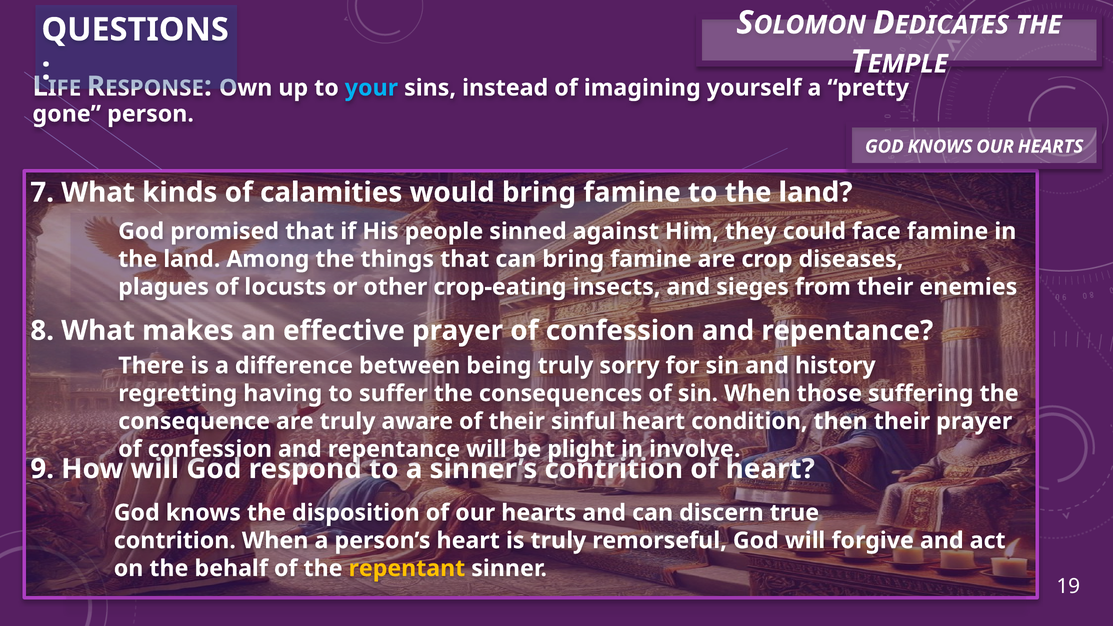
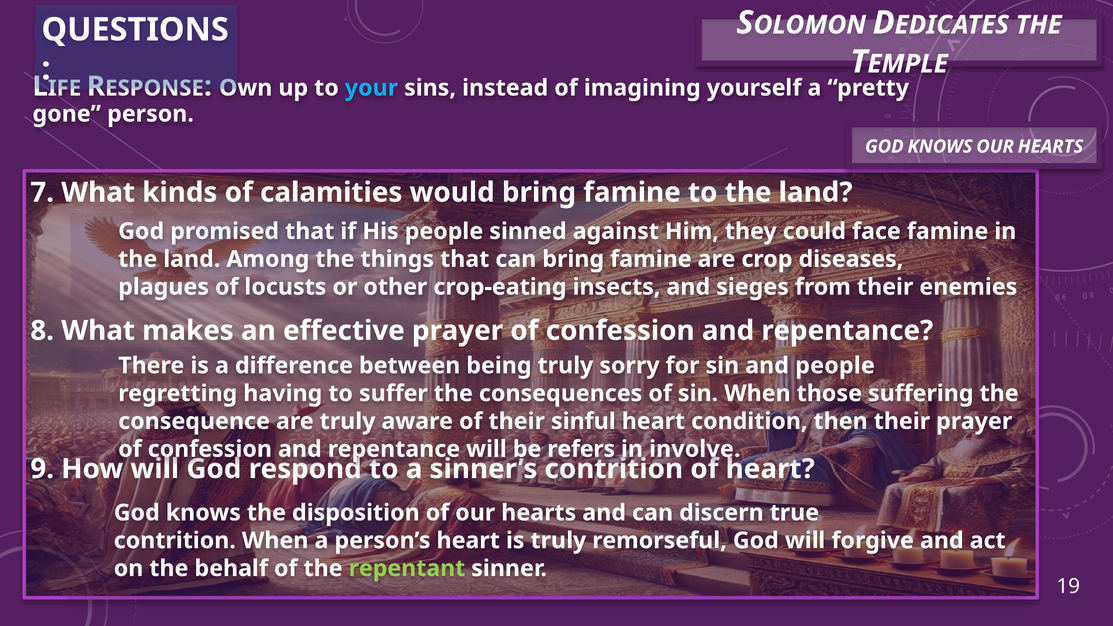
and history: history -> people
plight: plight -> refers
repentant colour: yellow -> light green
